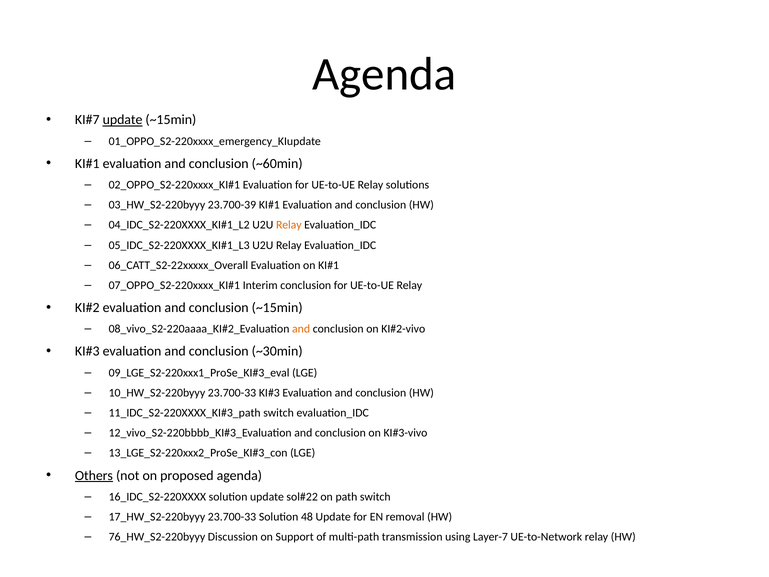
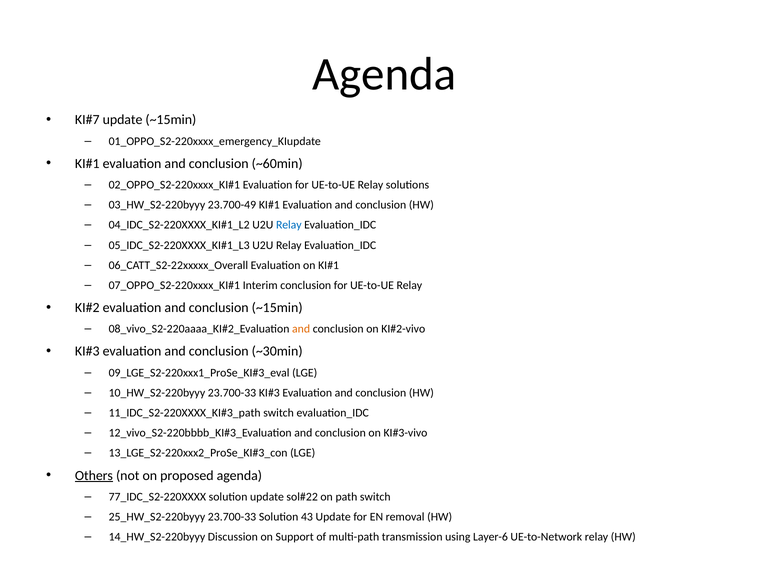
update at (123, 120) underline: present -> none
23.700-39: 23.700-39 -> 23.700-49
Relay at (289, 225) colour: orange -> blue
16_IDC_S2-220XXXX: 16_IDC_S2-220XXXX -> 77_IDC_S2-220XXXX
17_HW_S2-220byyy: 17_HW_S2-220byyy -> 25_HW_S2-220byyy
48: 48 -> 43
76_HW_S2-220byyy: 76_HW_S2-220byyy -> 14_HW_S2-220byyy
Layer-7: Layer-7 -> Layer-6
